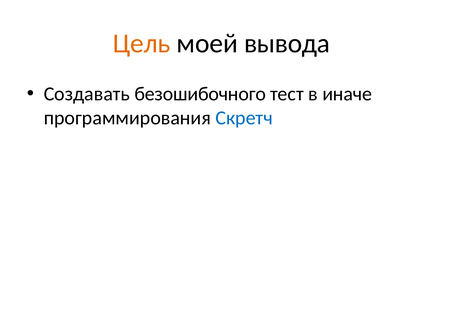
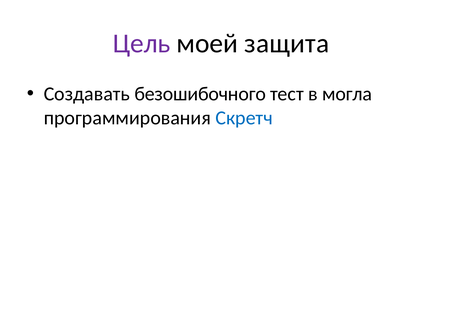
Цель colour: orange -> purple
вывода: вывода -> защита
иначе: иначе -> могла
